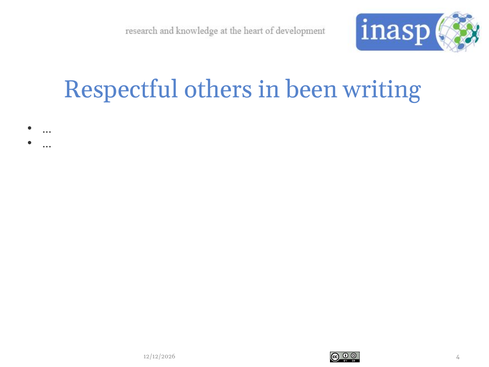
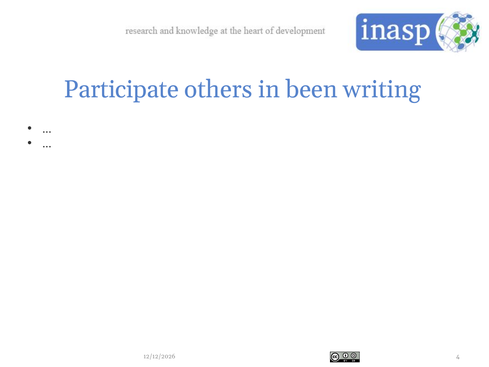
Respectful: Respectful -> Participate
